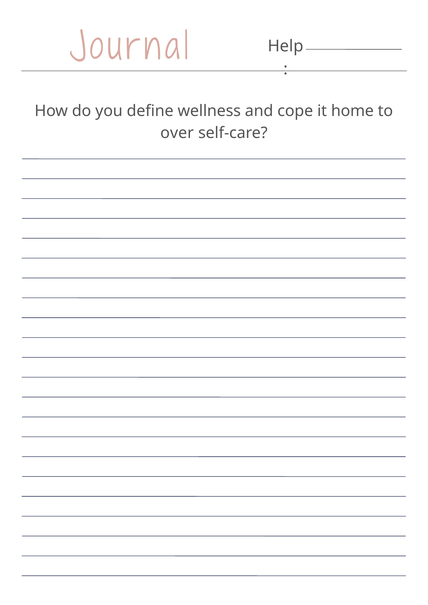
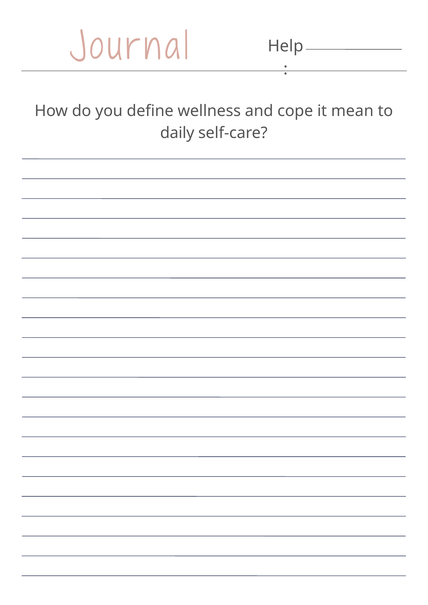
home: home -> mean
over: over -> daily
